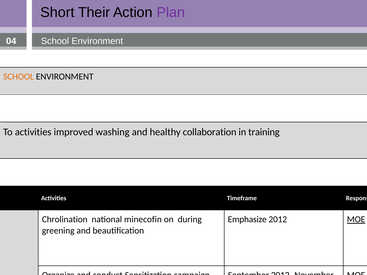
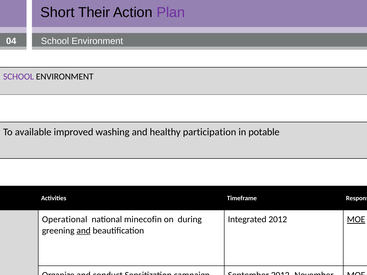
SCHOOL at (19, 77) colour: orange -> purple
To activities: activities -> available
collaboration: collaboration -> participation
training: training -> potable
Chrolination: Chrolination -> Operational
Emphasize: Emphasize -> Integrated
and at (84, 231) underline: none -> present
